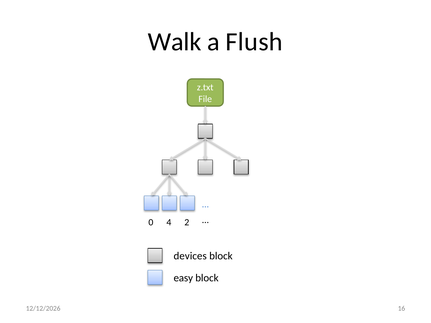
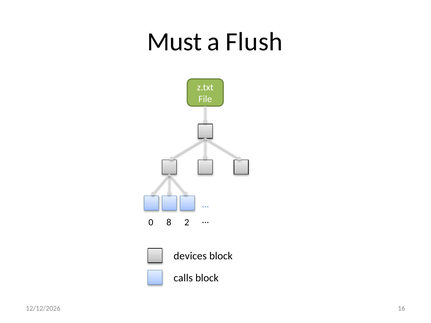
Walk: Walk -> Must
4: 4 -> 8
easy: easy -> calls
